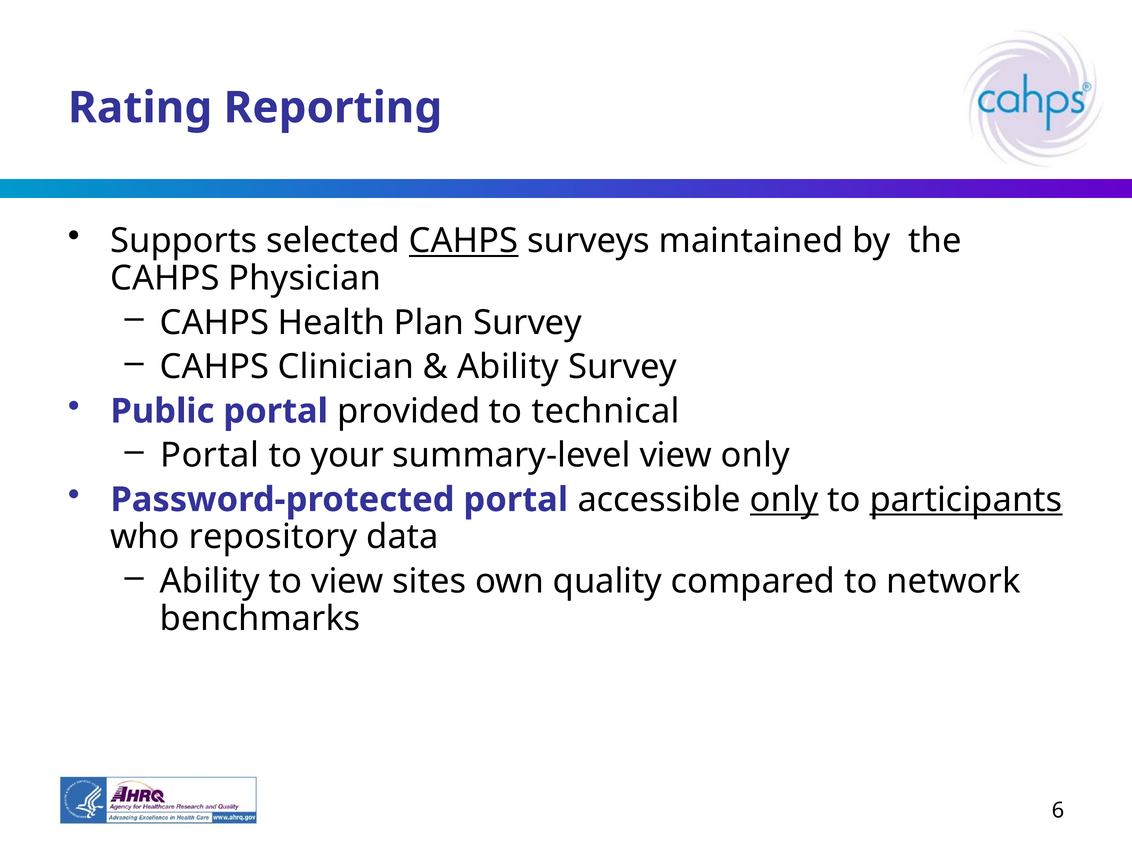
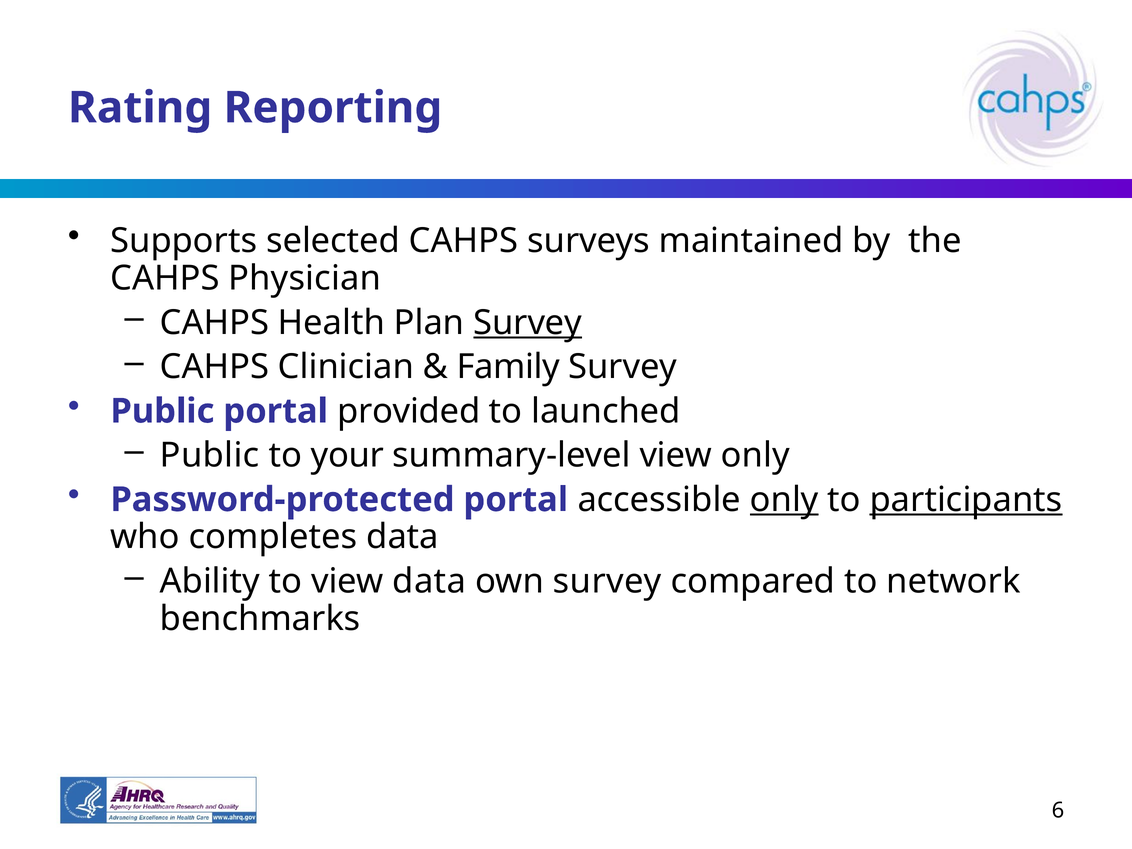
CAHPS at (464, 241) underline: present -> none
Survey at (528, 323) underline: none -> present
Ability at (508, 367): Ability -> Family
technical: technical -> launched
Portal at (210, 455): Portal -> Public
repository: repository -> completes
view sites: sites -> data
own quality: quality -> survey
